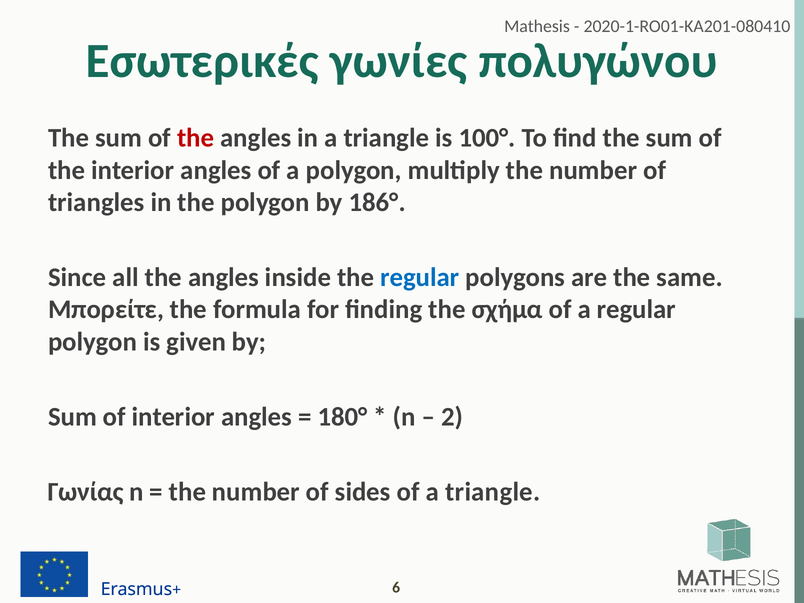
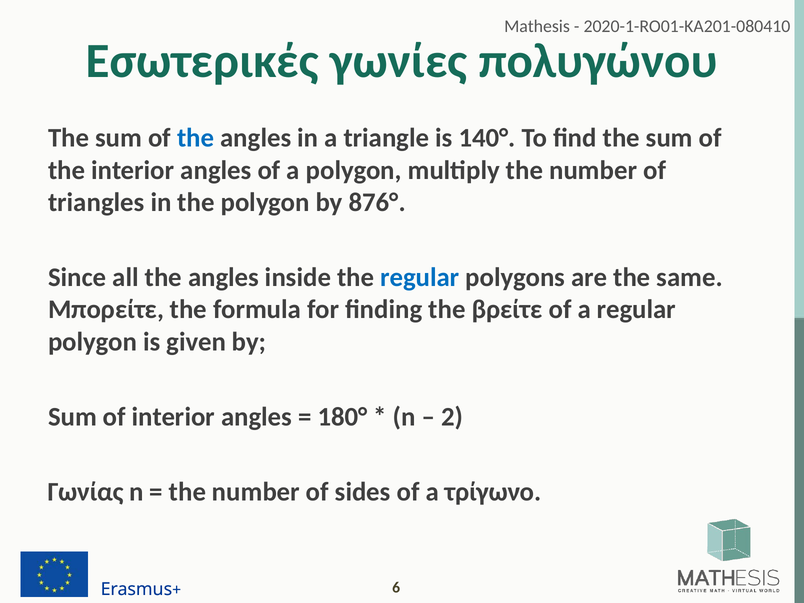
the at (196, 138) colour: red -> blue
100°: 100° -> 140°
186°: 186° -> 876°
σχήμα: σχήμα -> βρείτε
of a triangle: triangle -> τρίγωνο
